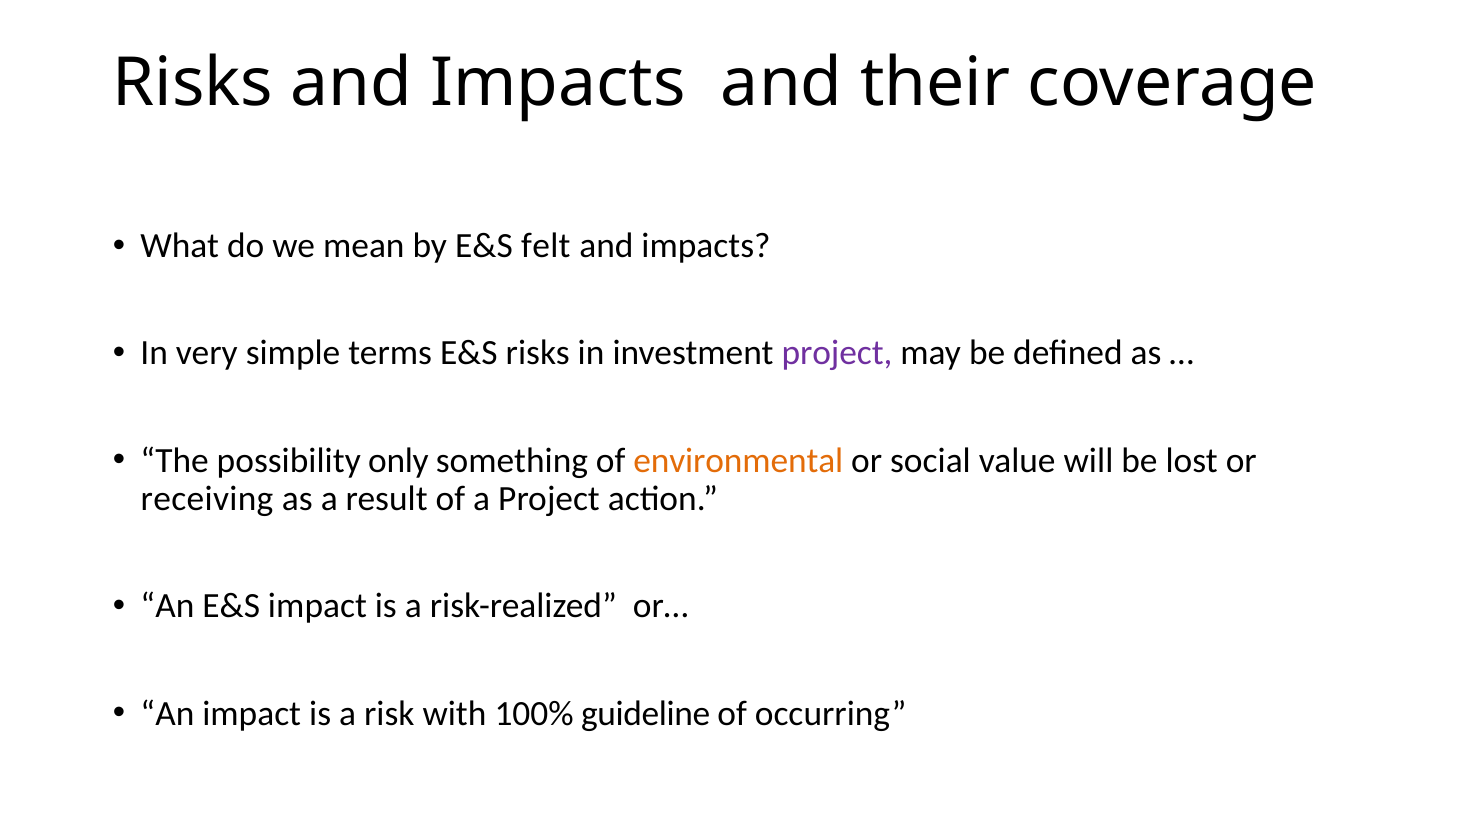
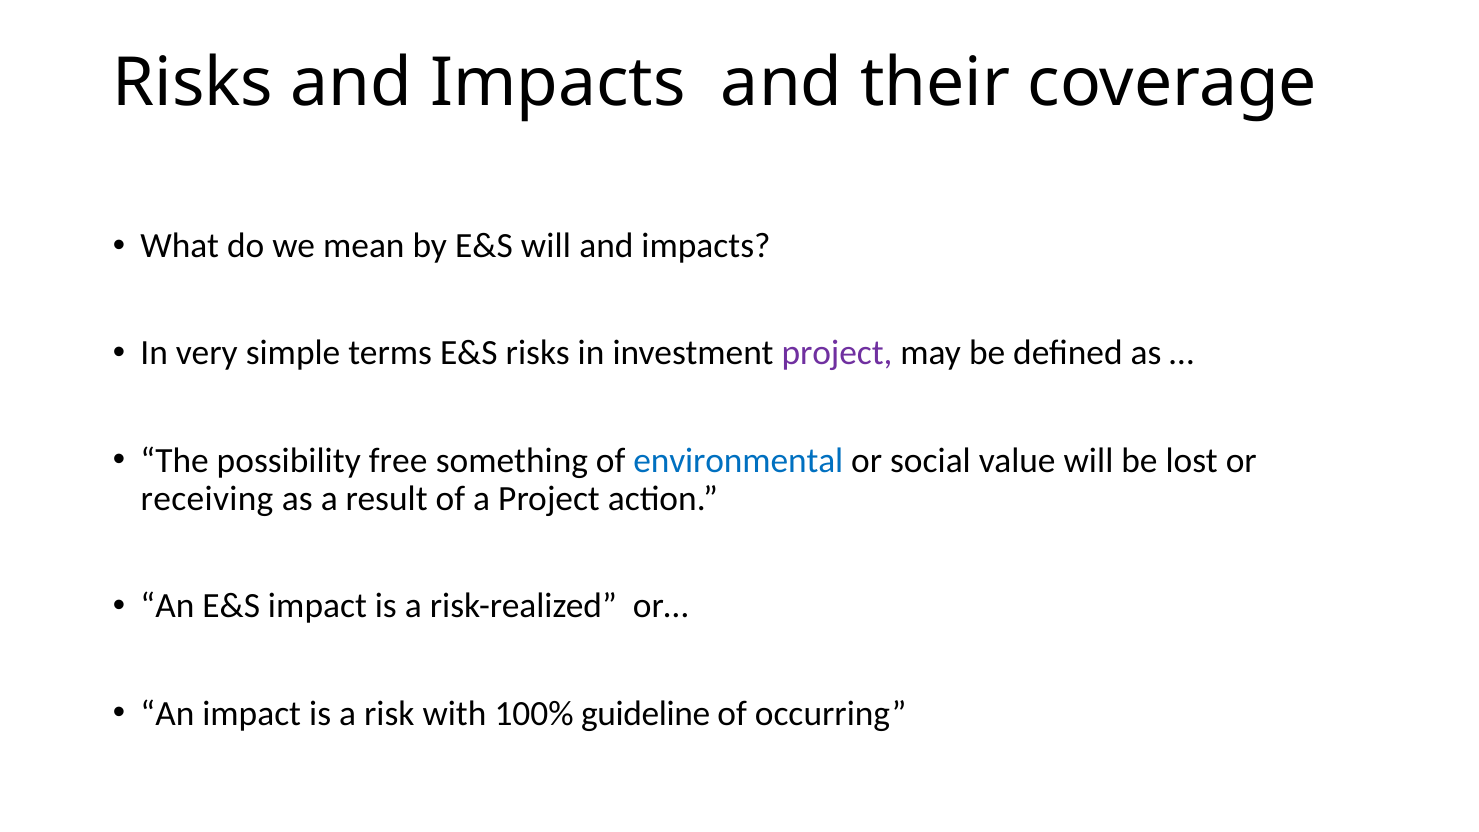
E&S felt: felt -> will
only: only -> free
environmental colour: orange -> blue
